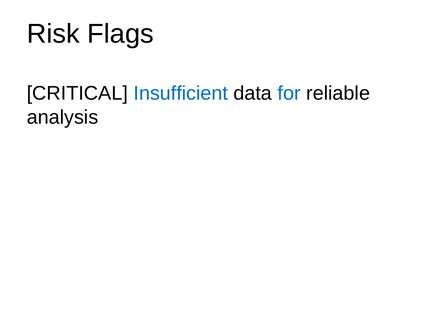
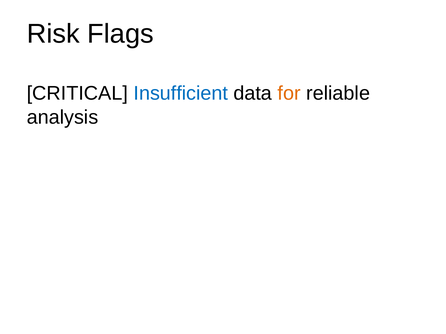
for colour: blue -> orange
